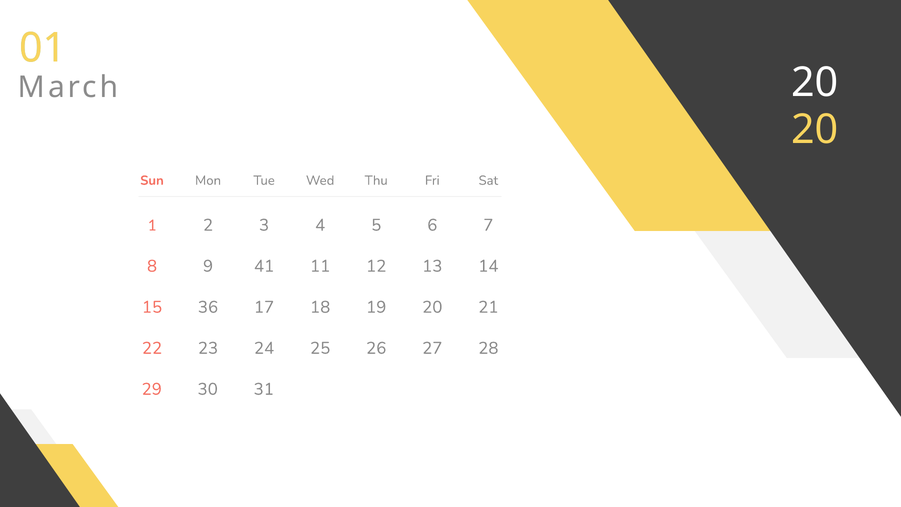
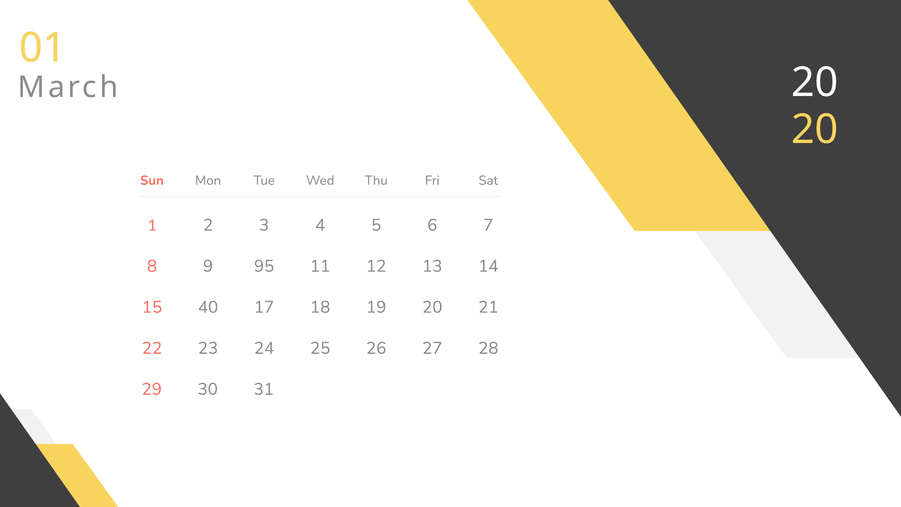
41: 41 -> 95
36: 36 -> 40
